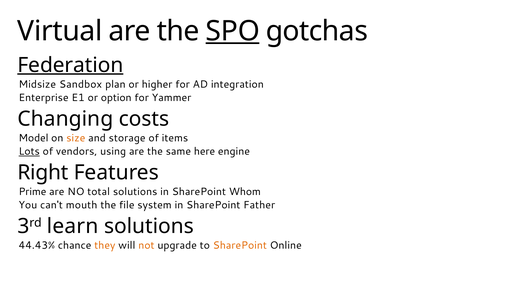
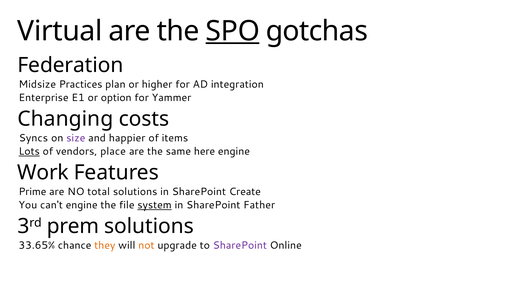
Federation underline: present -> none
Sandbox: Sandbox -> Practices
Model: Model -> Syncs
size colour: orange -> purple
storage: storage -> happier
using: using -> place
Right: Right -> Work
Whom: Whom -> Create
can't mouth: mouth -> engine
system underline: none -> present
learn: learn -> prem
44.43%: 44.43% -> 33.65%
SharePoint at (240, 246) colour: orange -> purple
